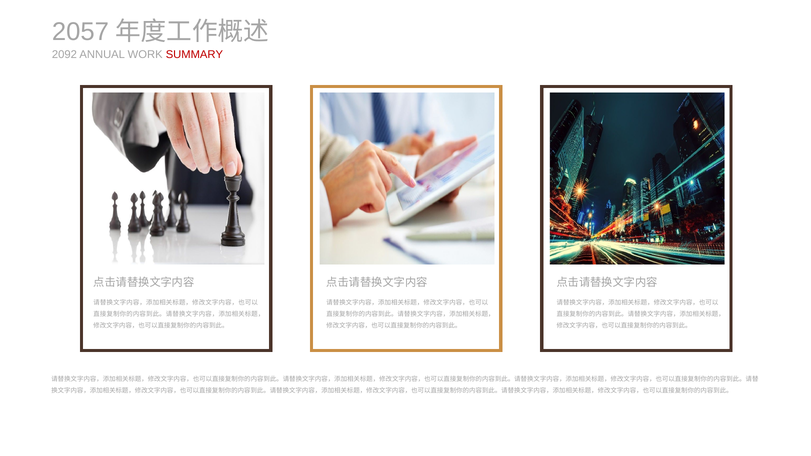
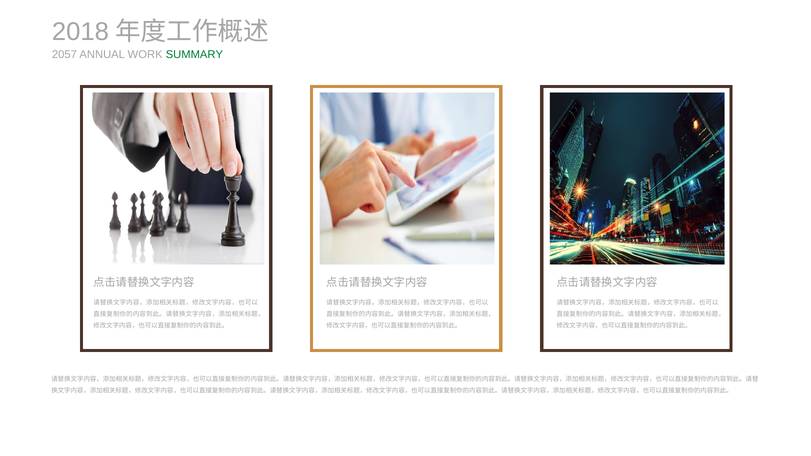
2057: 2057 -> 2018
2092: 2092 -> 2057
SUMMARY colour: red -> green
